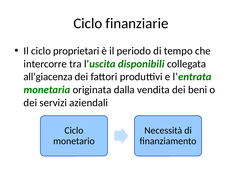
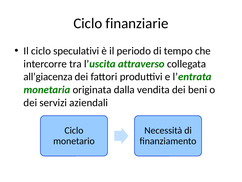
proprietari: proprietari -> speculativi
disponibili: disponibili -> attraverso
